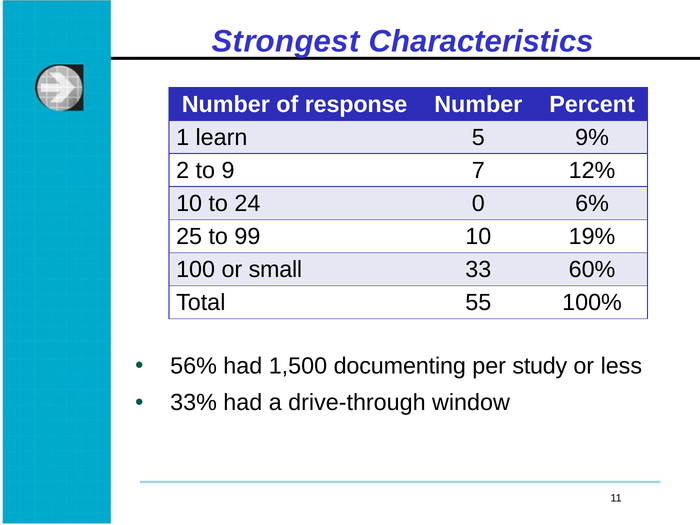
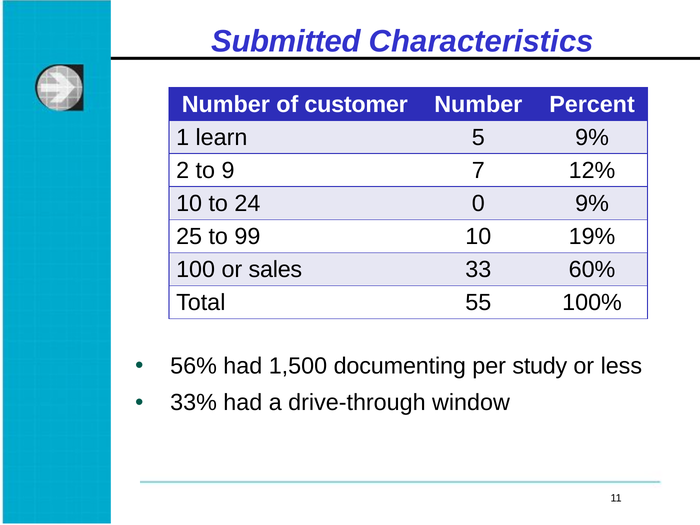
Strongest: Strongest -> Submitted
response: response -> customer
0 6%: 6% -> 9%
small: small -> sales
